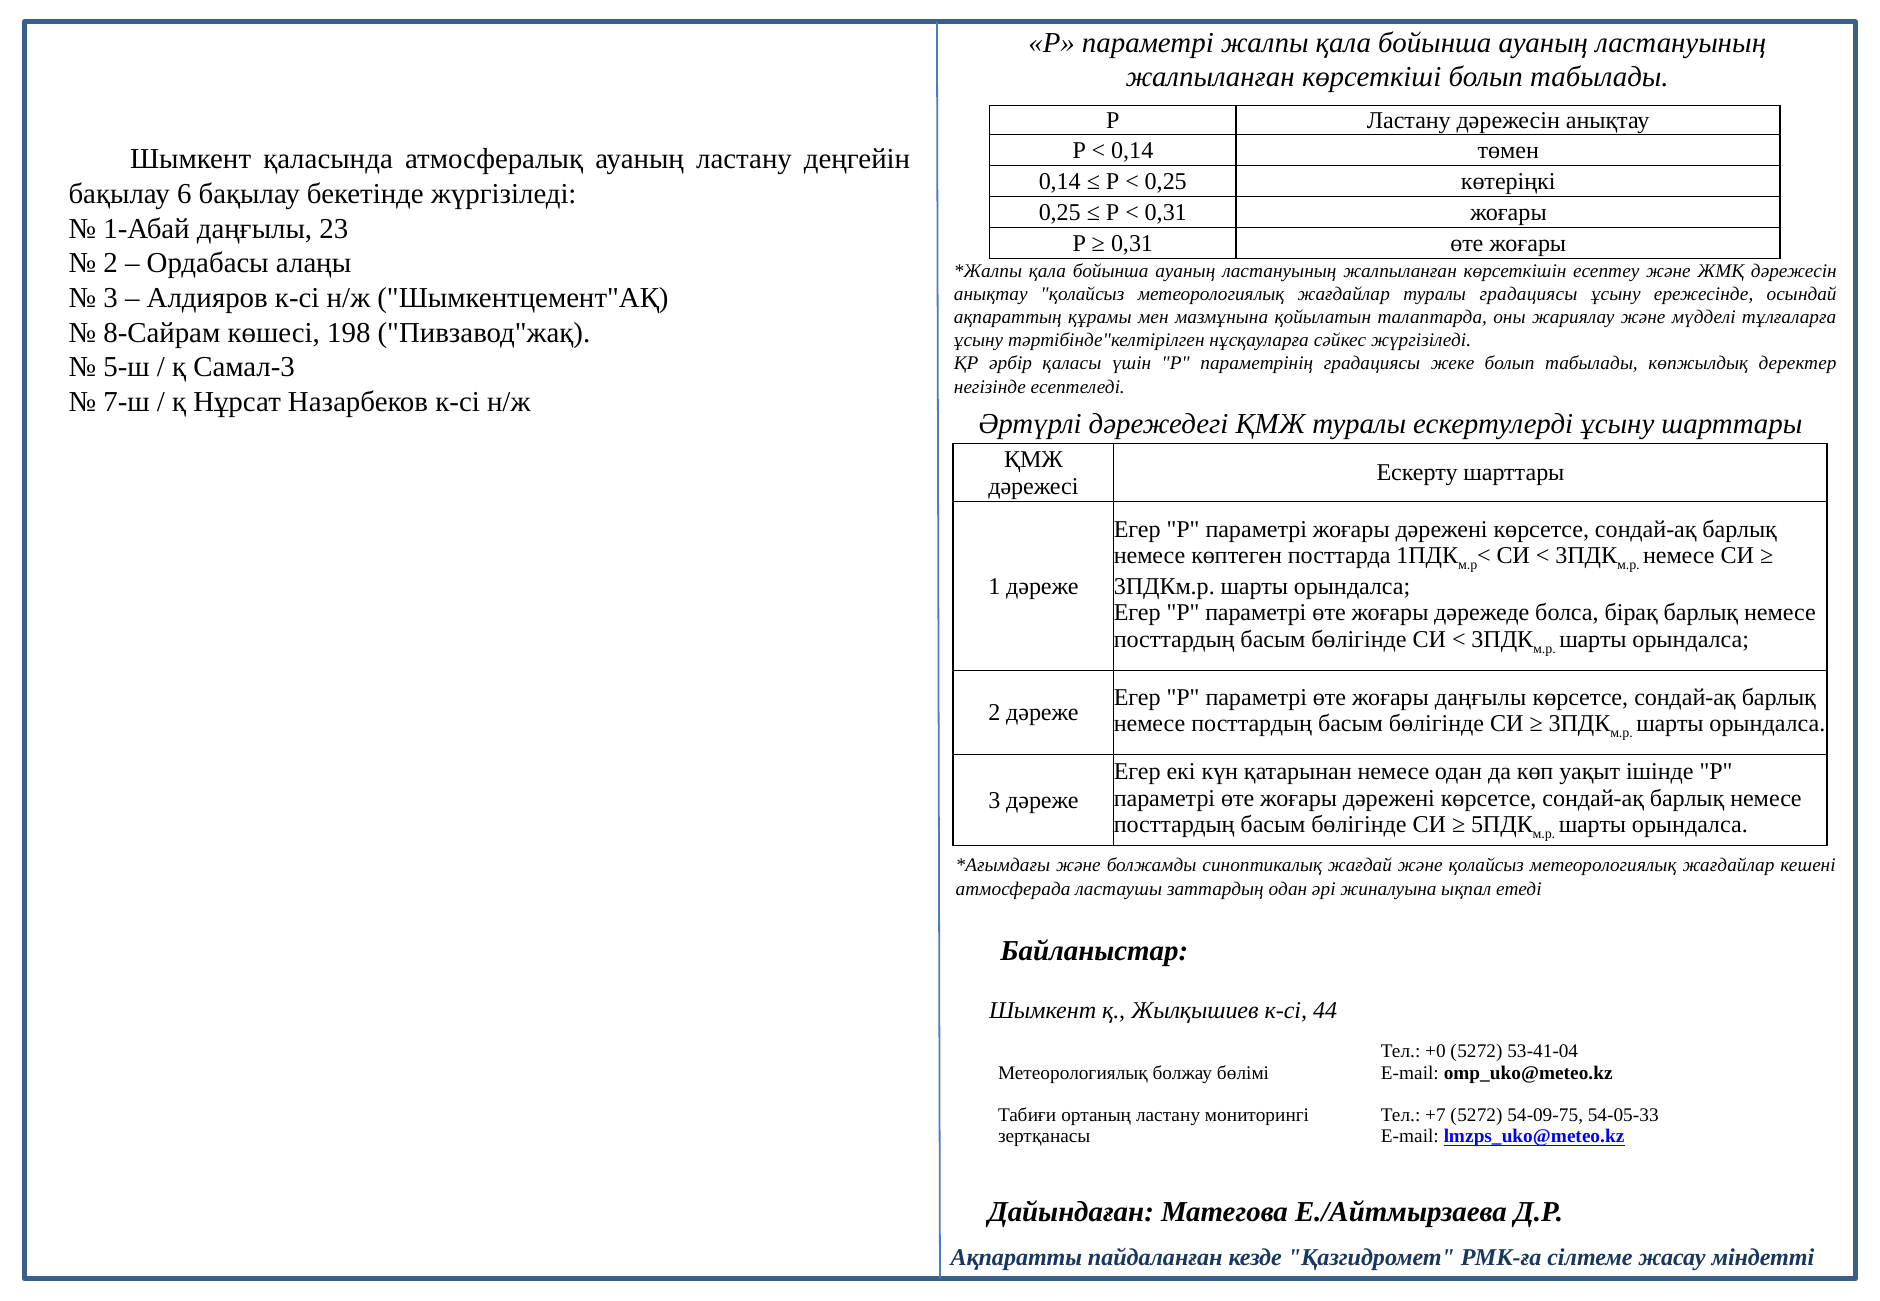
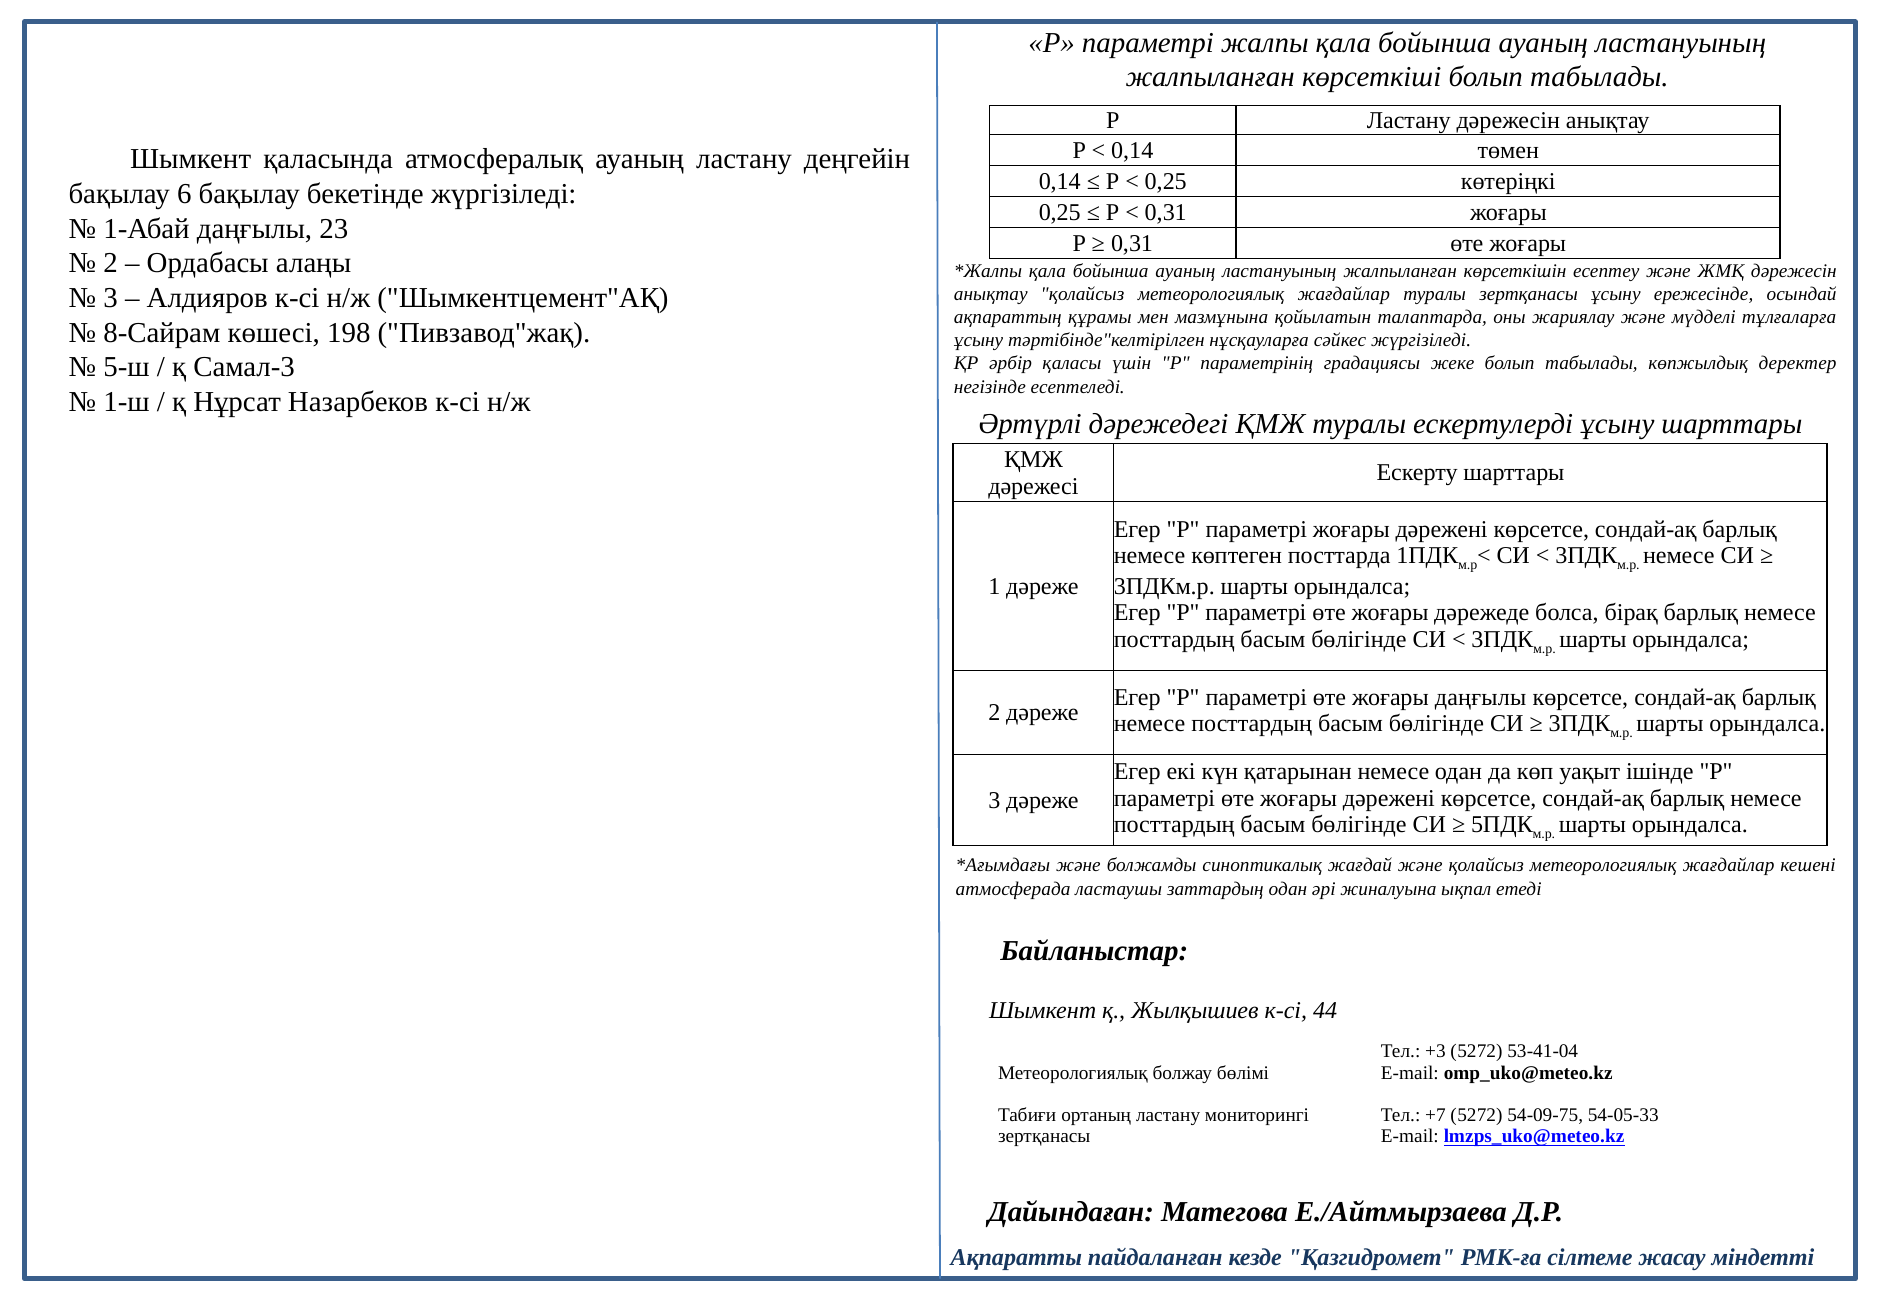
туралы градациясы: градациясы -> зертқанасы
7-ш: 7-ш -> 1-ш
+0: +0 -> +3
